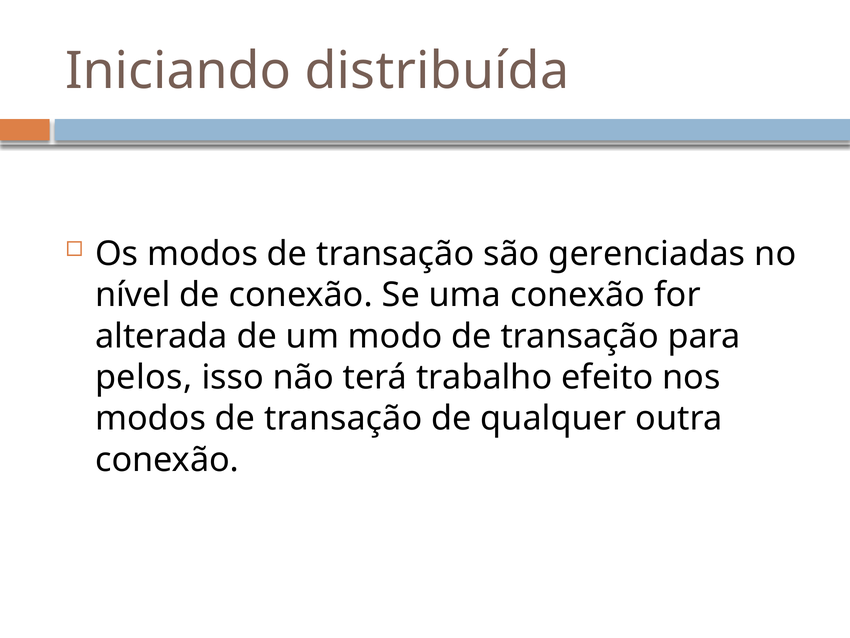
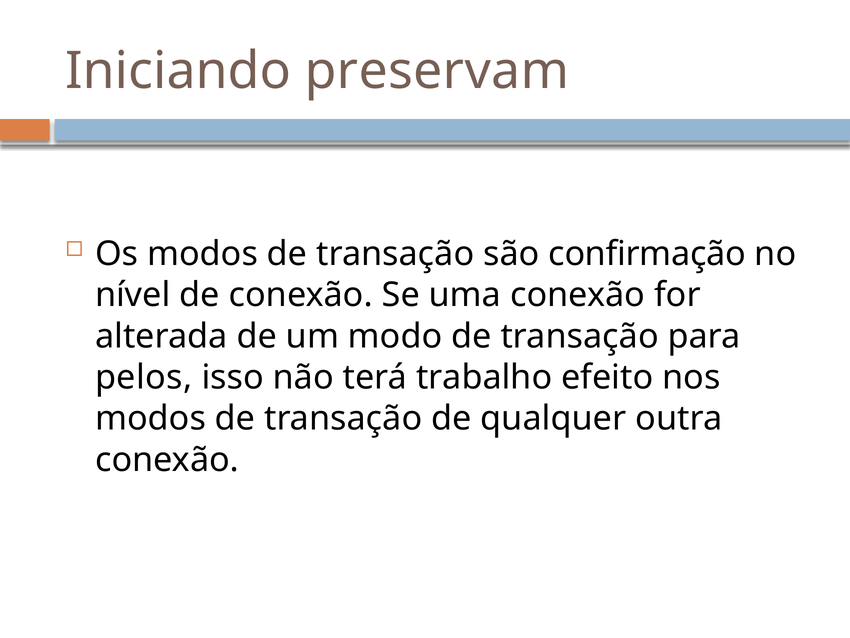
distribuída: distribuída -> preservam
gerenciadas: gerenciadas -> confirmação
